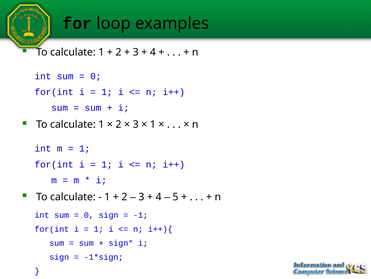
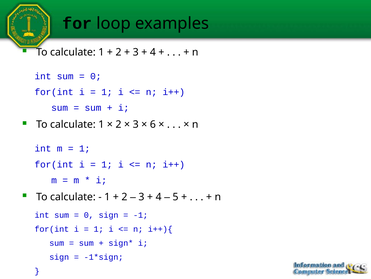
1 at (153, 124): 1 -> 6
